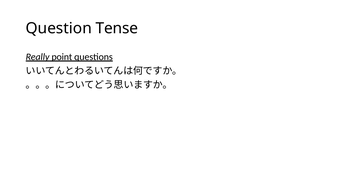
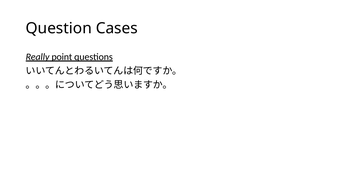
Tense: Tense -> Cases
